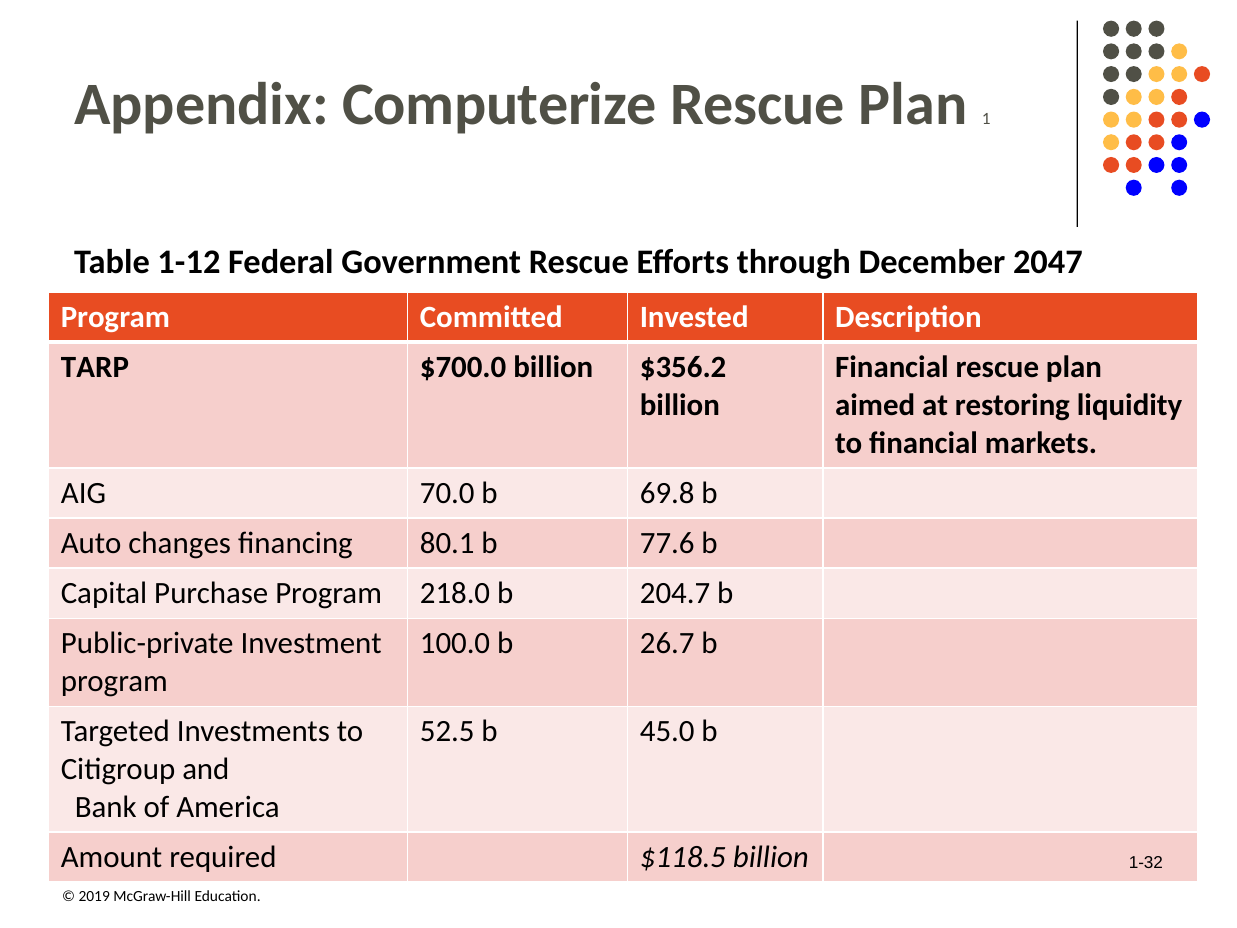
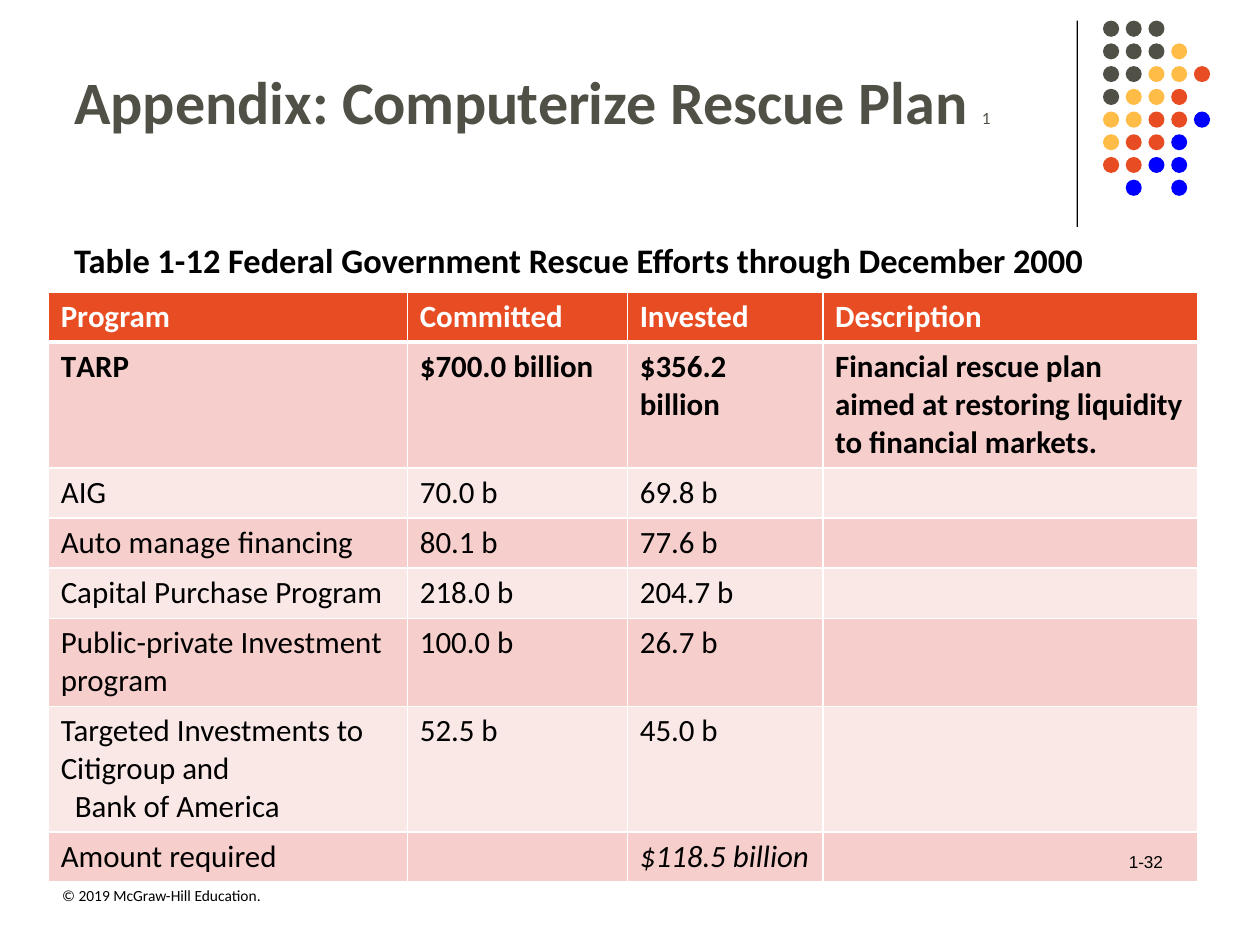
2047: 2047 -> 2000
changes: changes -> manage
